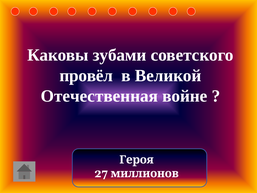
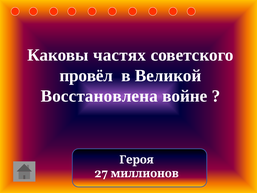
зубами: зубами -> частях
Отечественная: Отечественная -> Восстановлена
